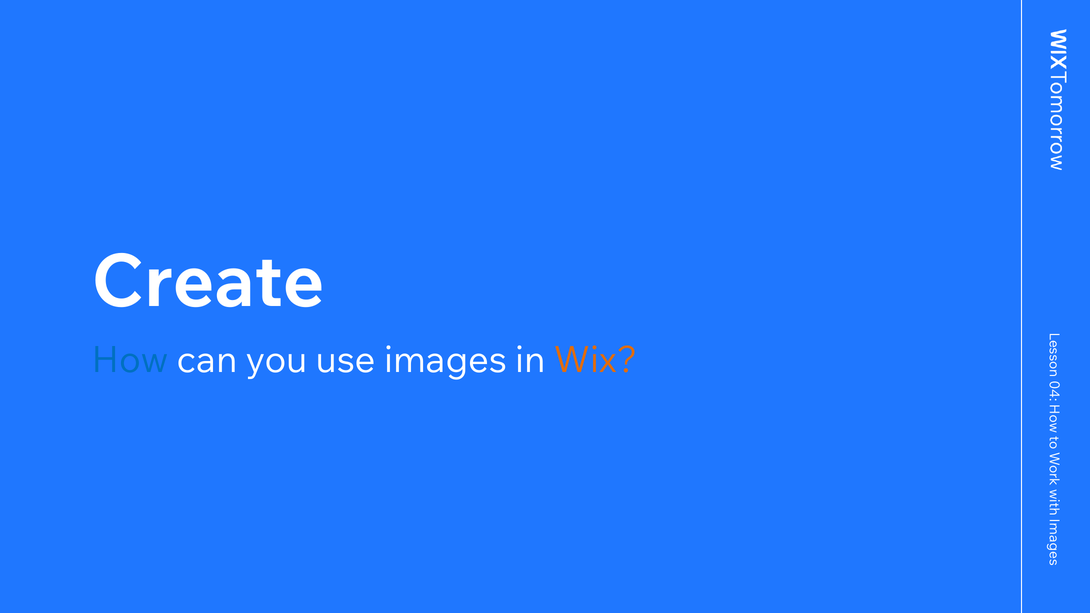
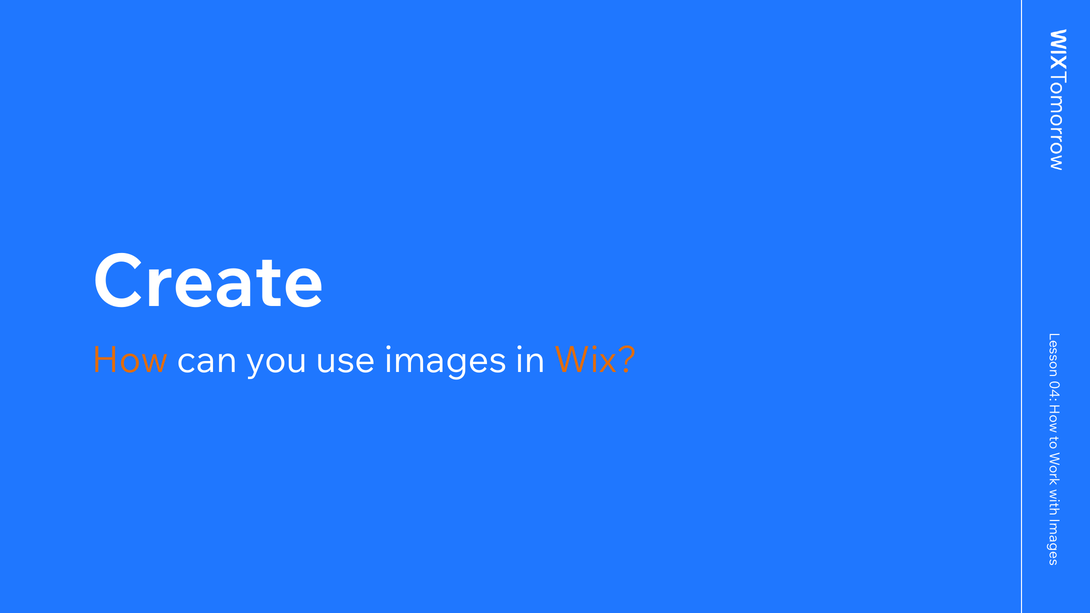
How colour: blue -> orange
